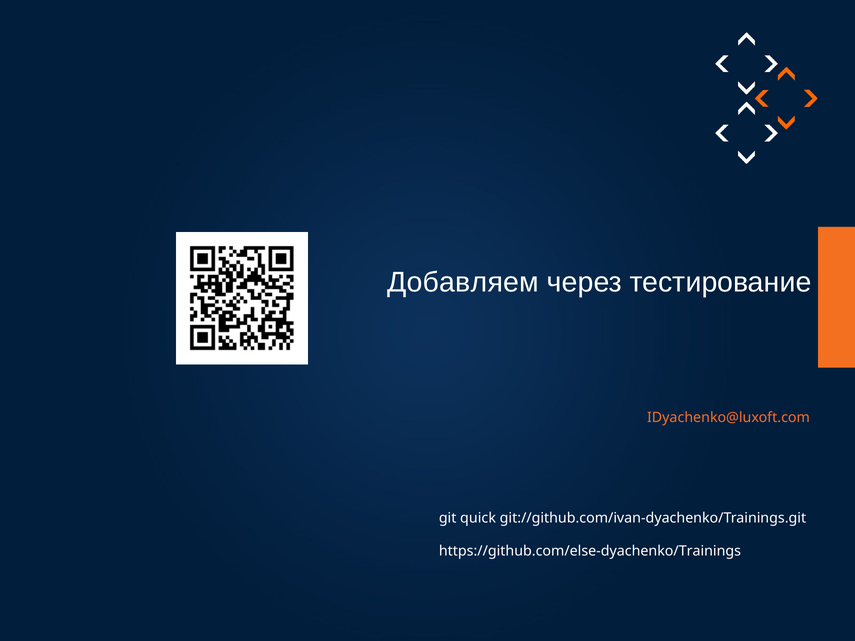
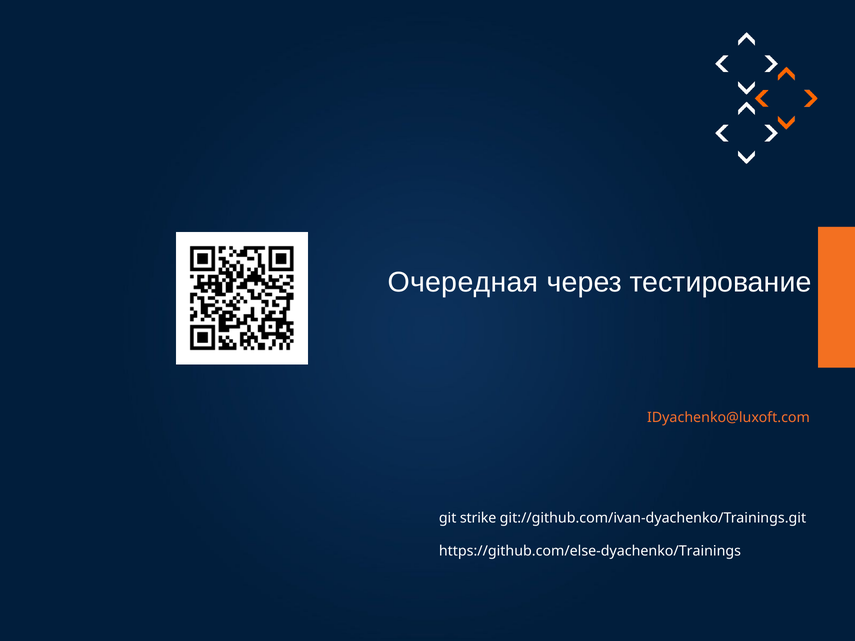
Добавляем: Добавляем -> Очередная
quick: quick -> strike
